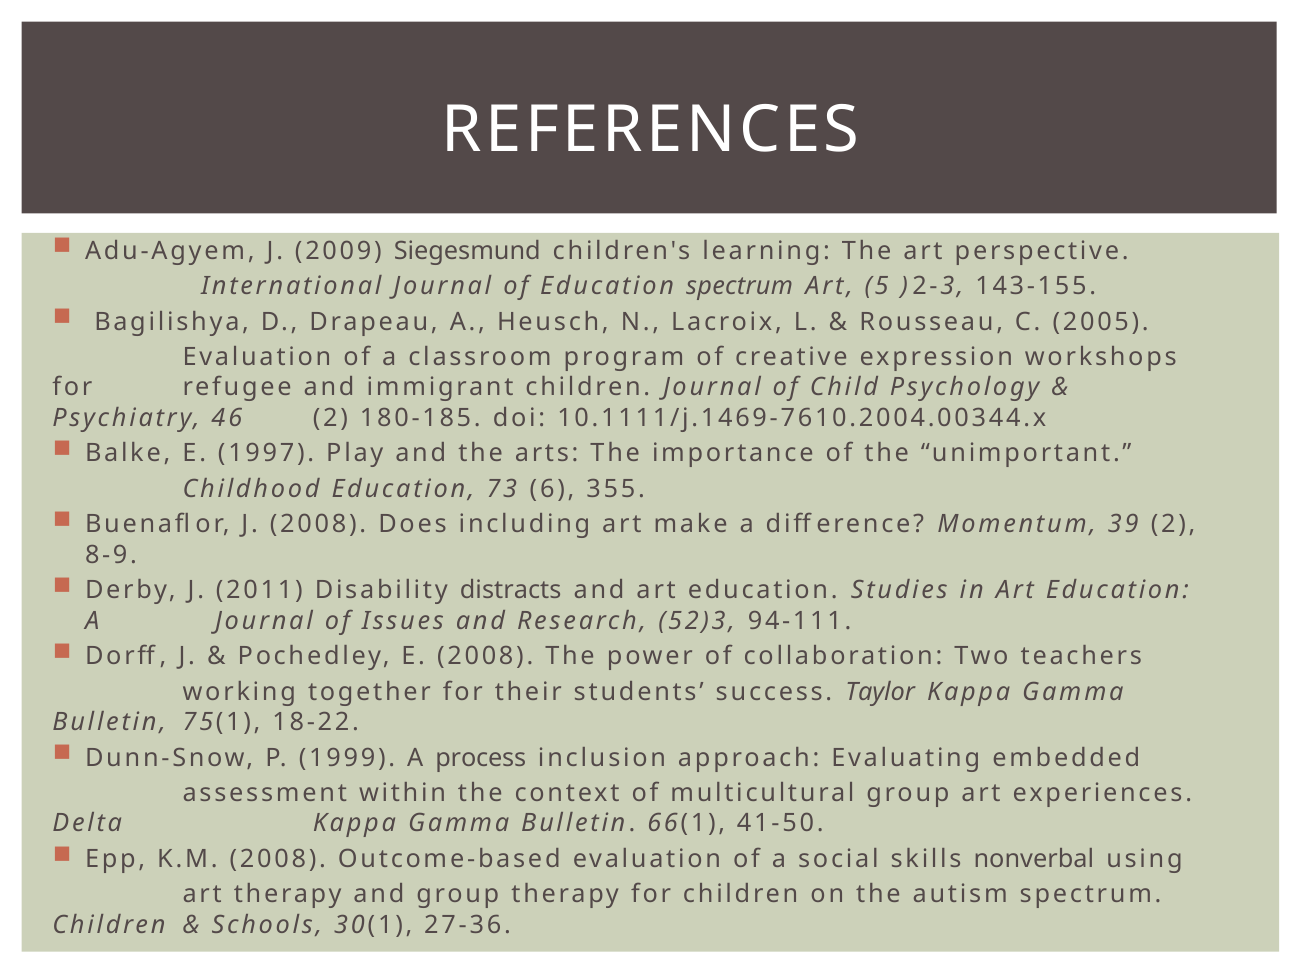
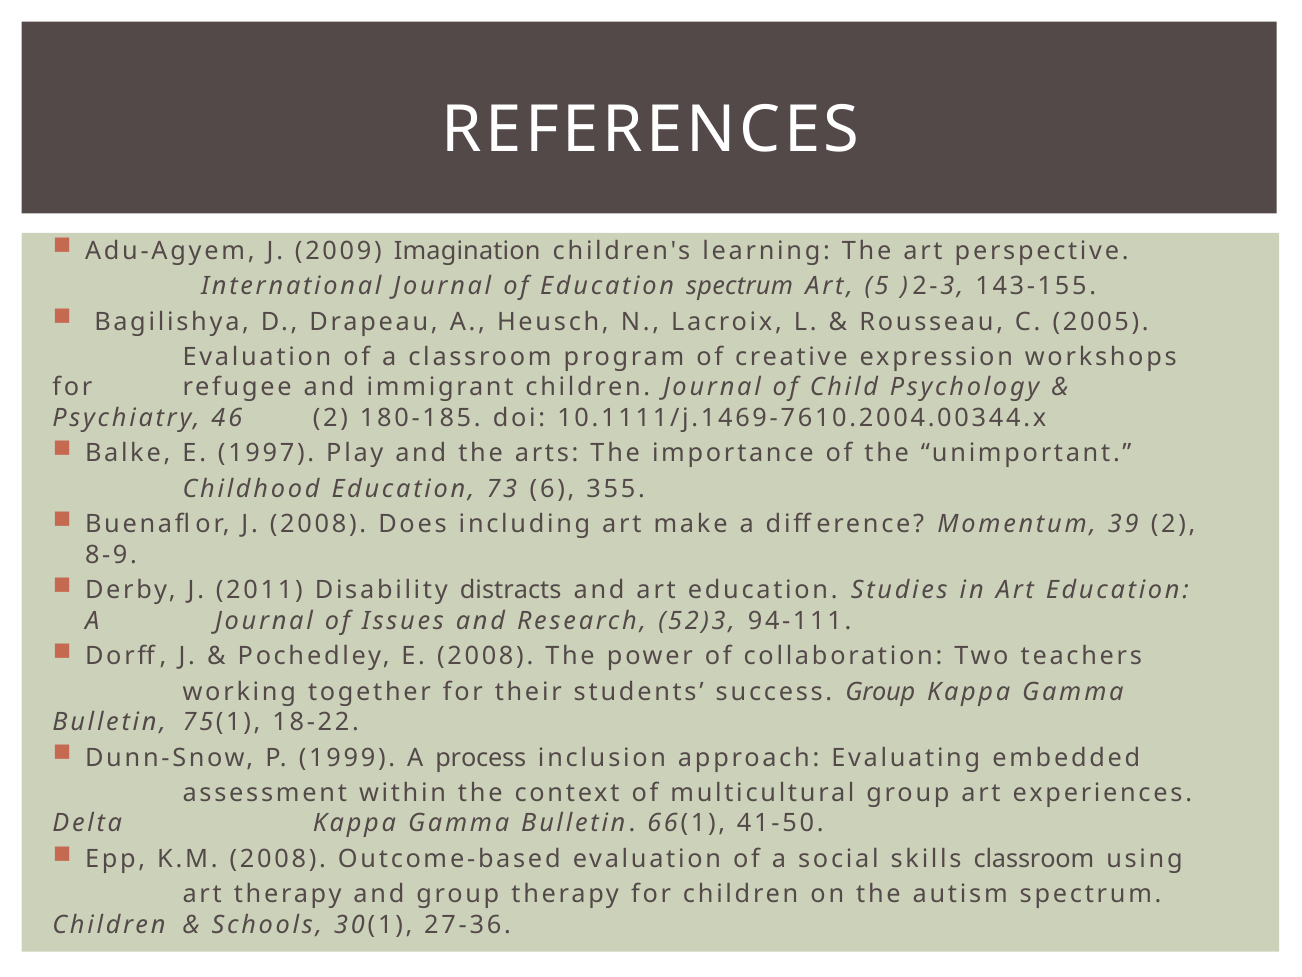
Siegesmund: Siegesmund -> Imagination
success Taylor: Taylor -> Group
skills nonverbal: nonverbal -> classroom
